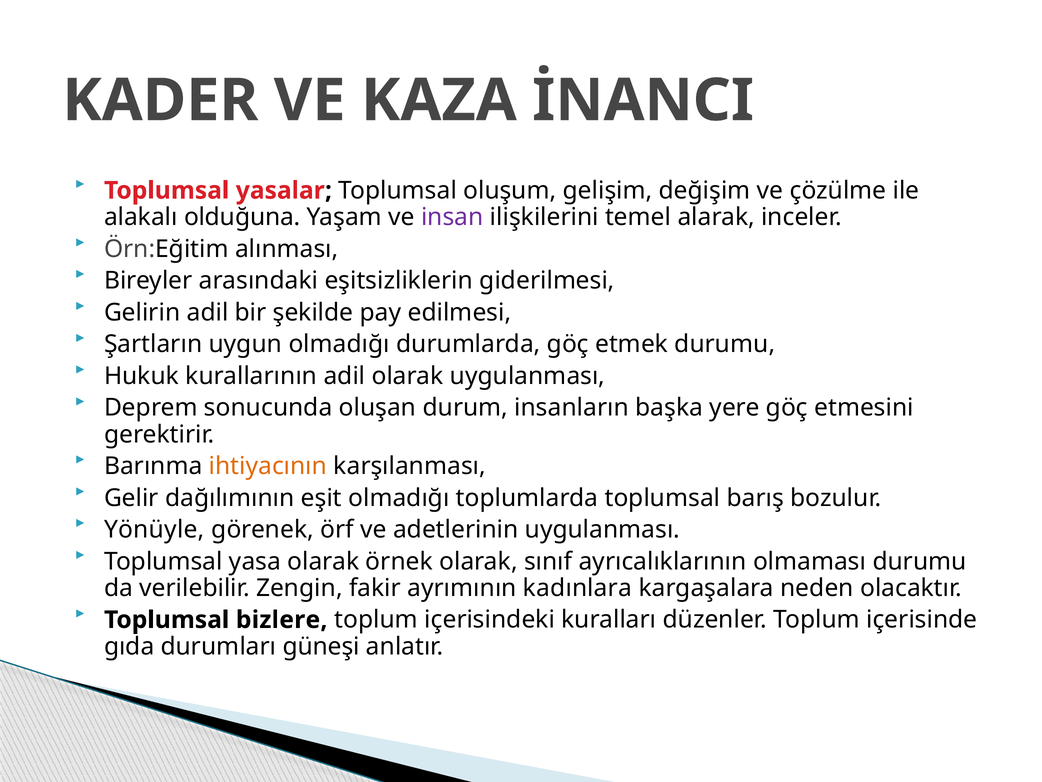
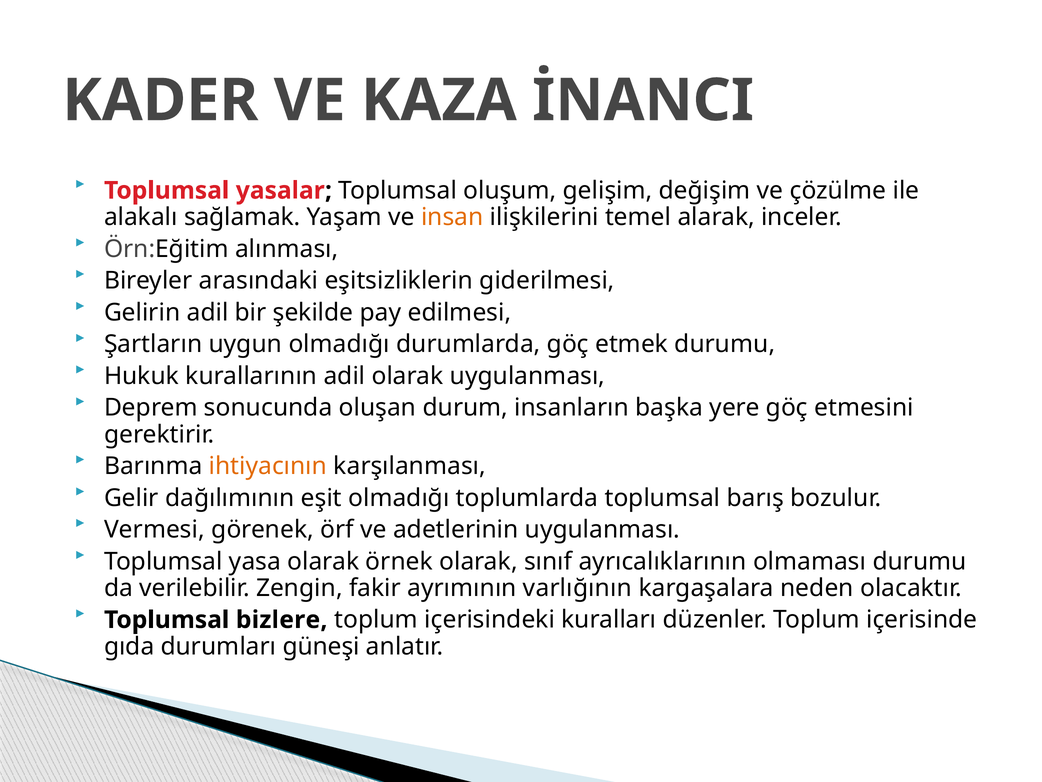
olduğuna: olduğuna -> sağlamak
insan colour: purple -> orange
Yönüyle: Yönüyle -> Vermesi
kadınlara: kadınlara -> varlığının
